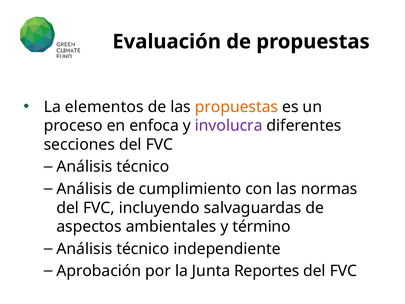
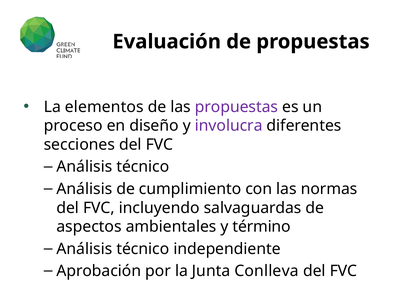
propuestas at (237, 107) colour: orange -> purple
enfoca: enfoca -> diseño
Reportes: Reportes -> Conlleva
